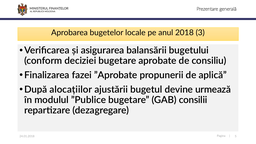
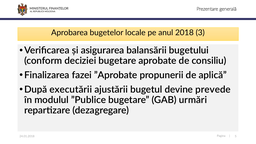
alocațiilor: alocațiilor -> executării
urmează: urmează -> prevede
consilii: consilii -> urmări
